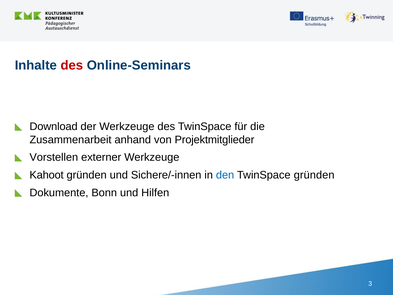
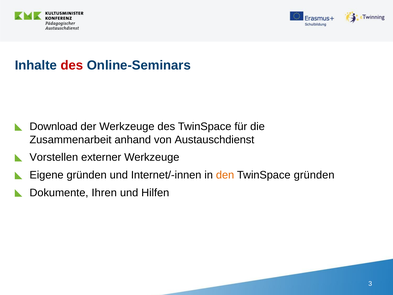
Projektmitglieder: Projektmitglieder -> Austauschdienst
Kahoot: Kahoot -> Eigene
Sichere/-innen: Sichere/-innen -> Internet/-innen
den colour: blue -> orange
Bonn: Bonn -> Ihren
